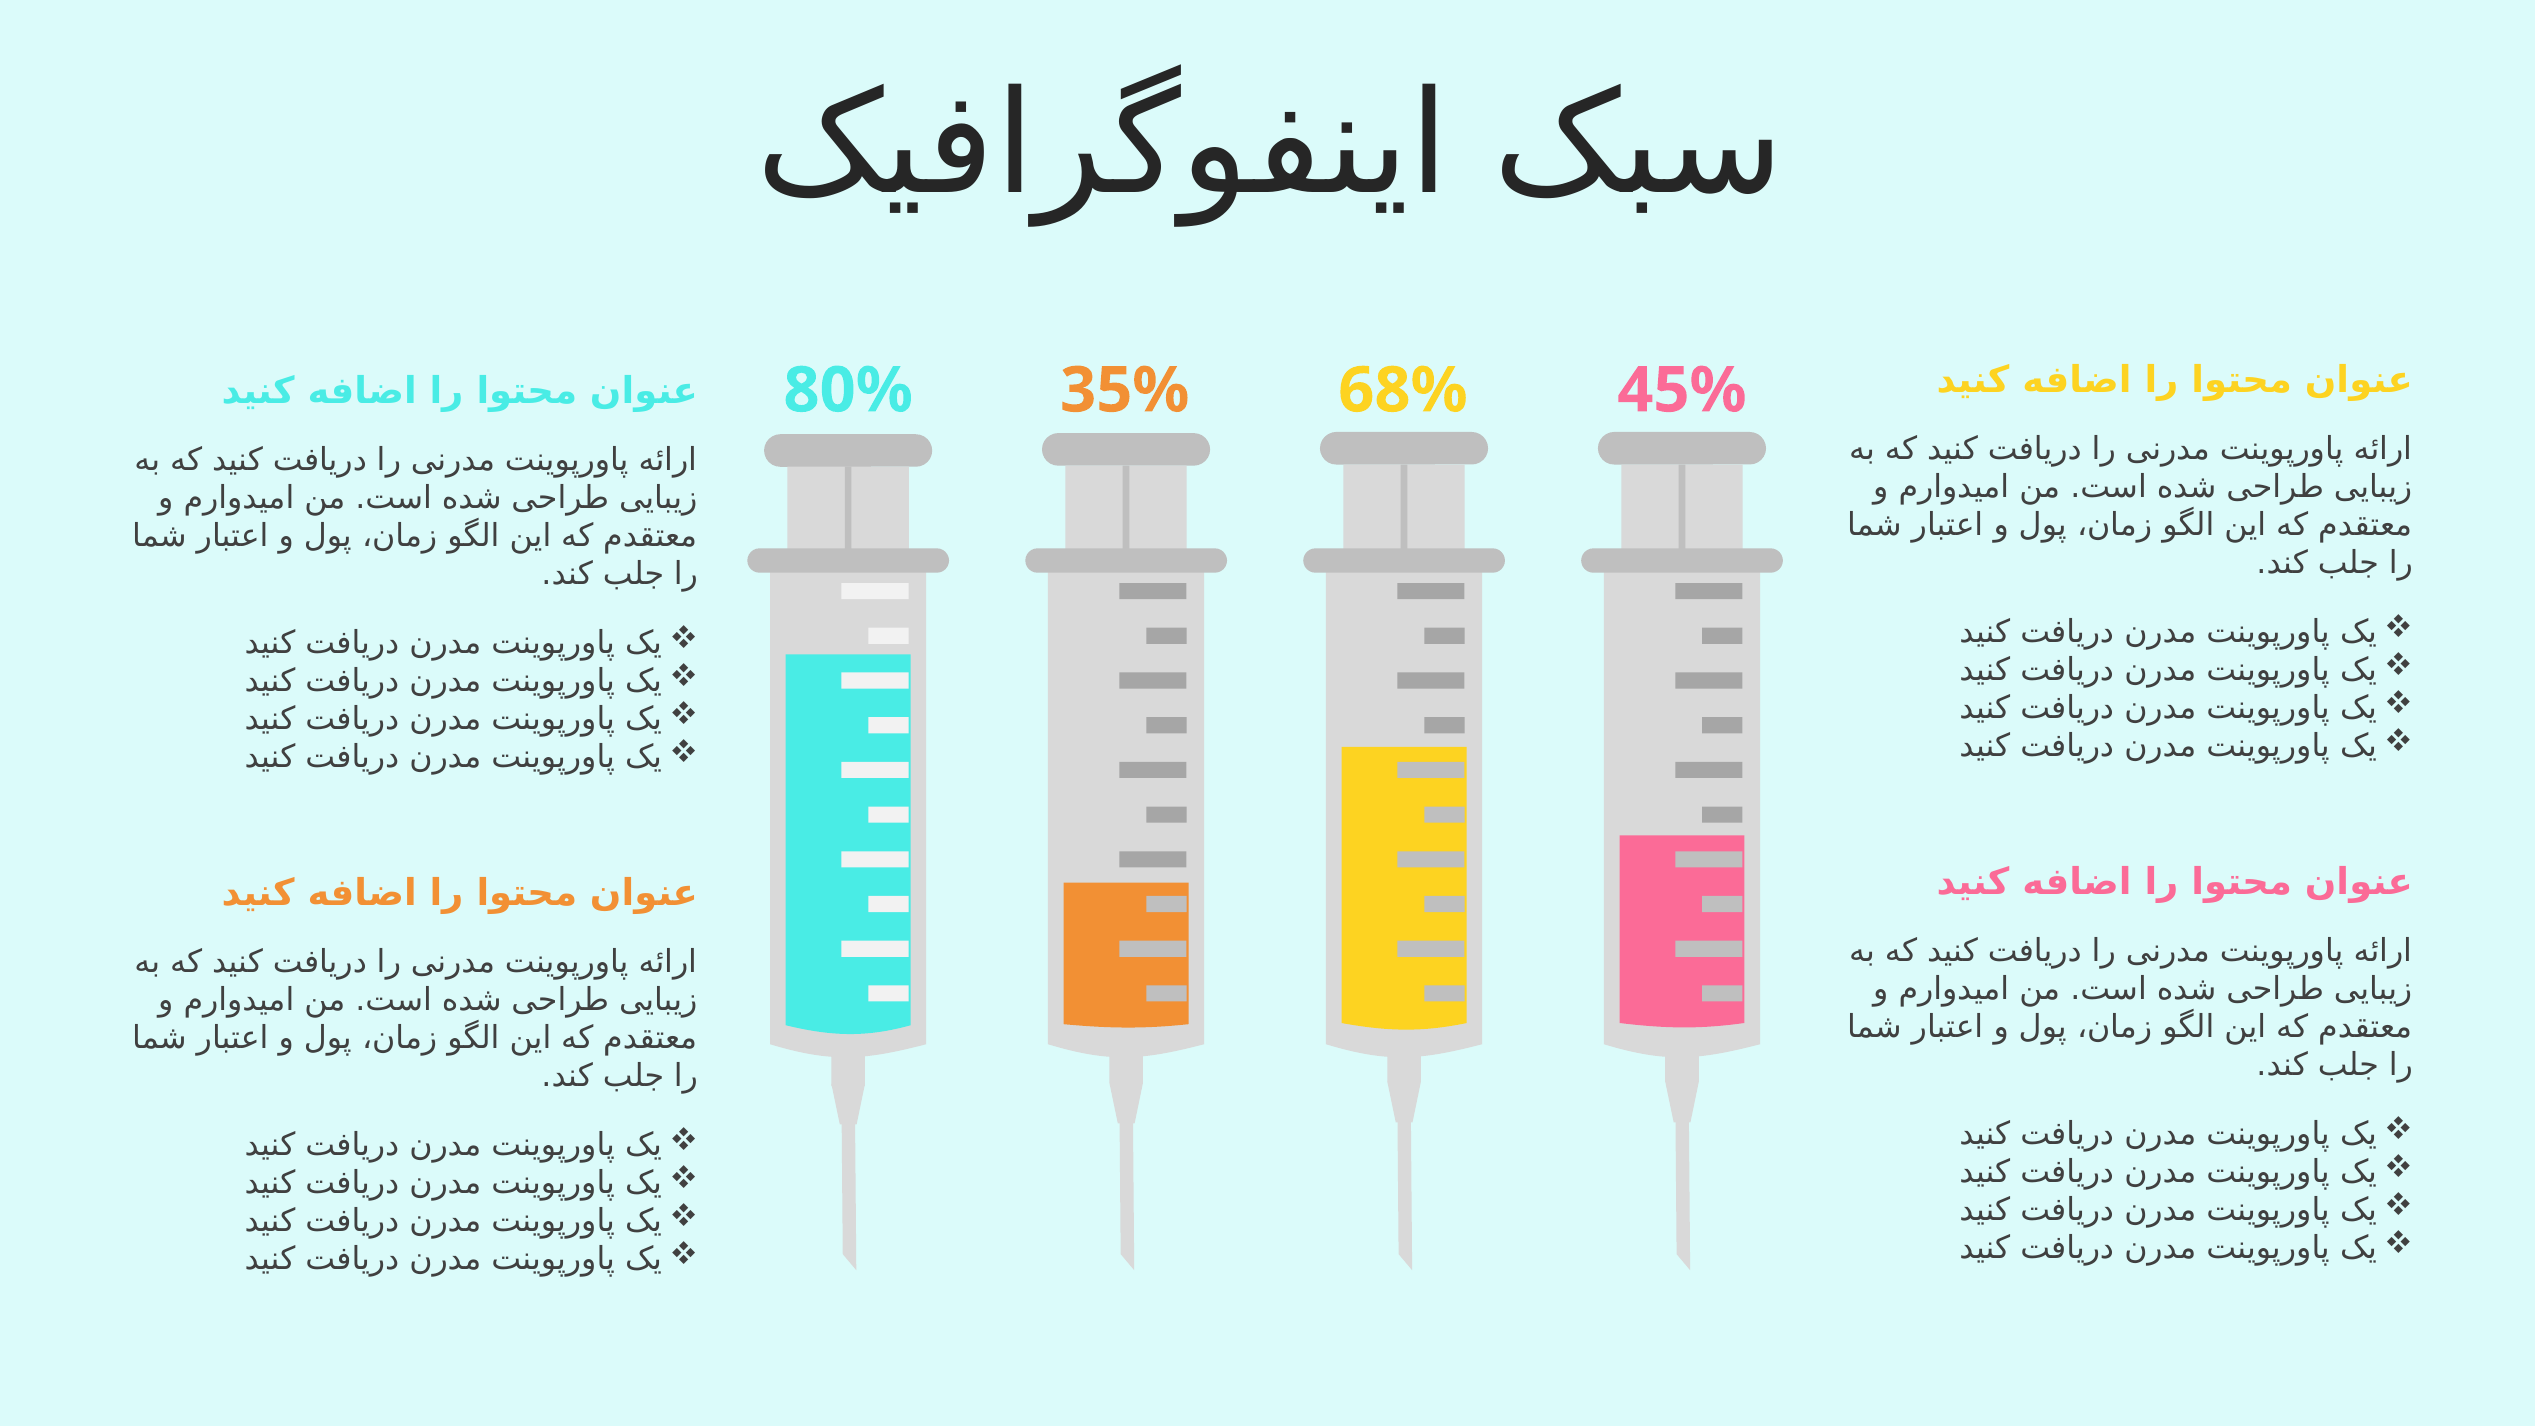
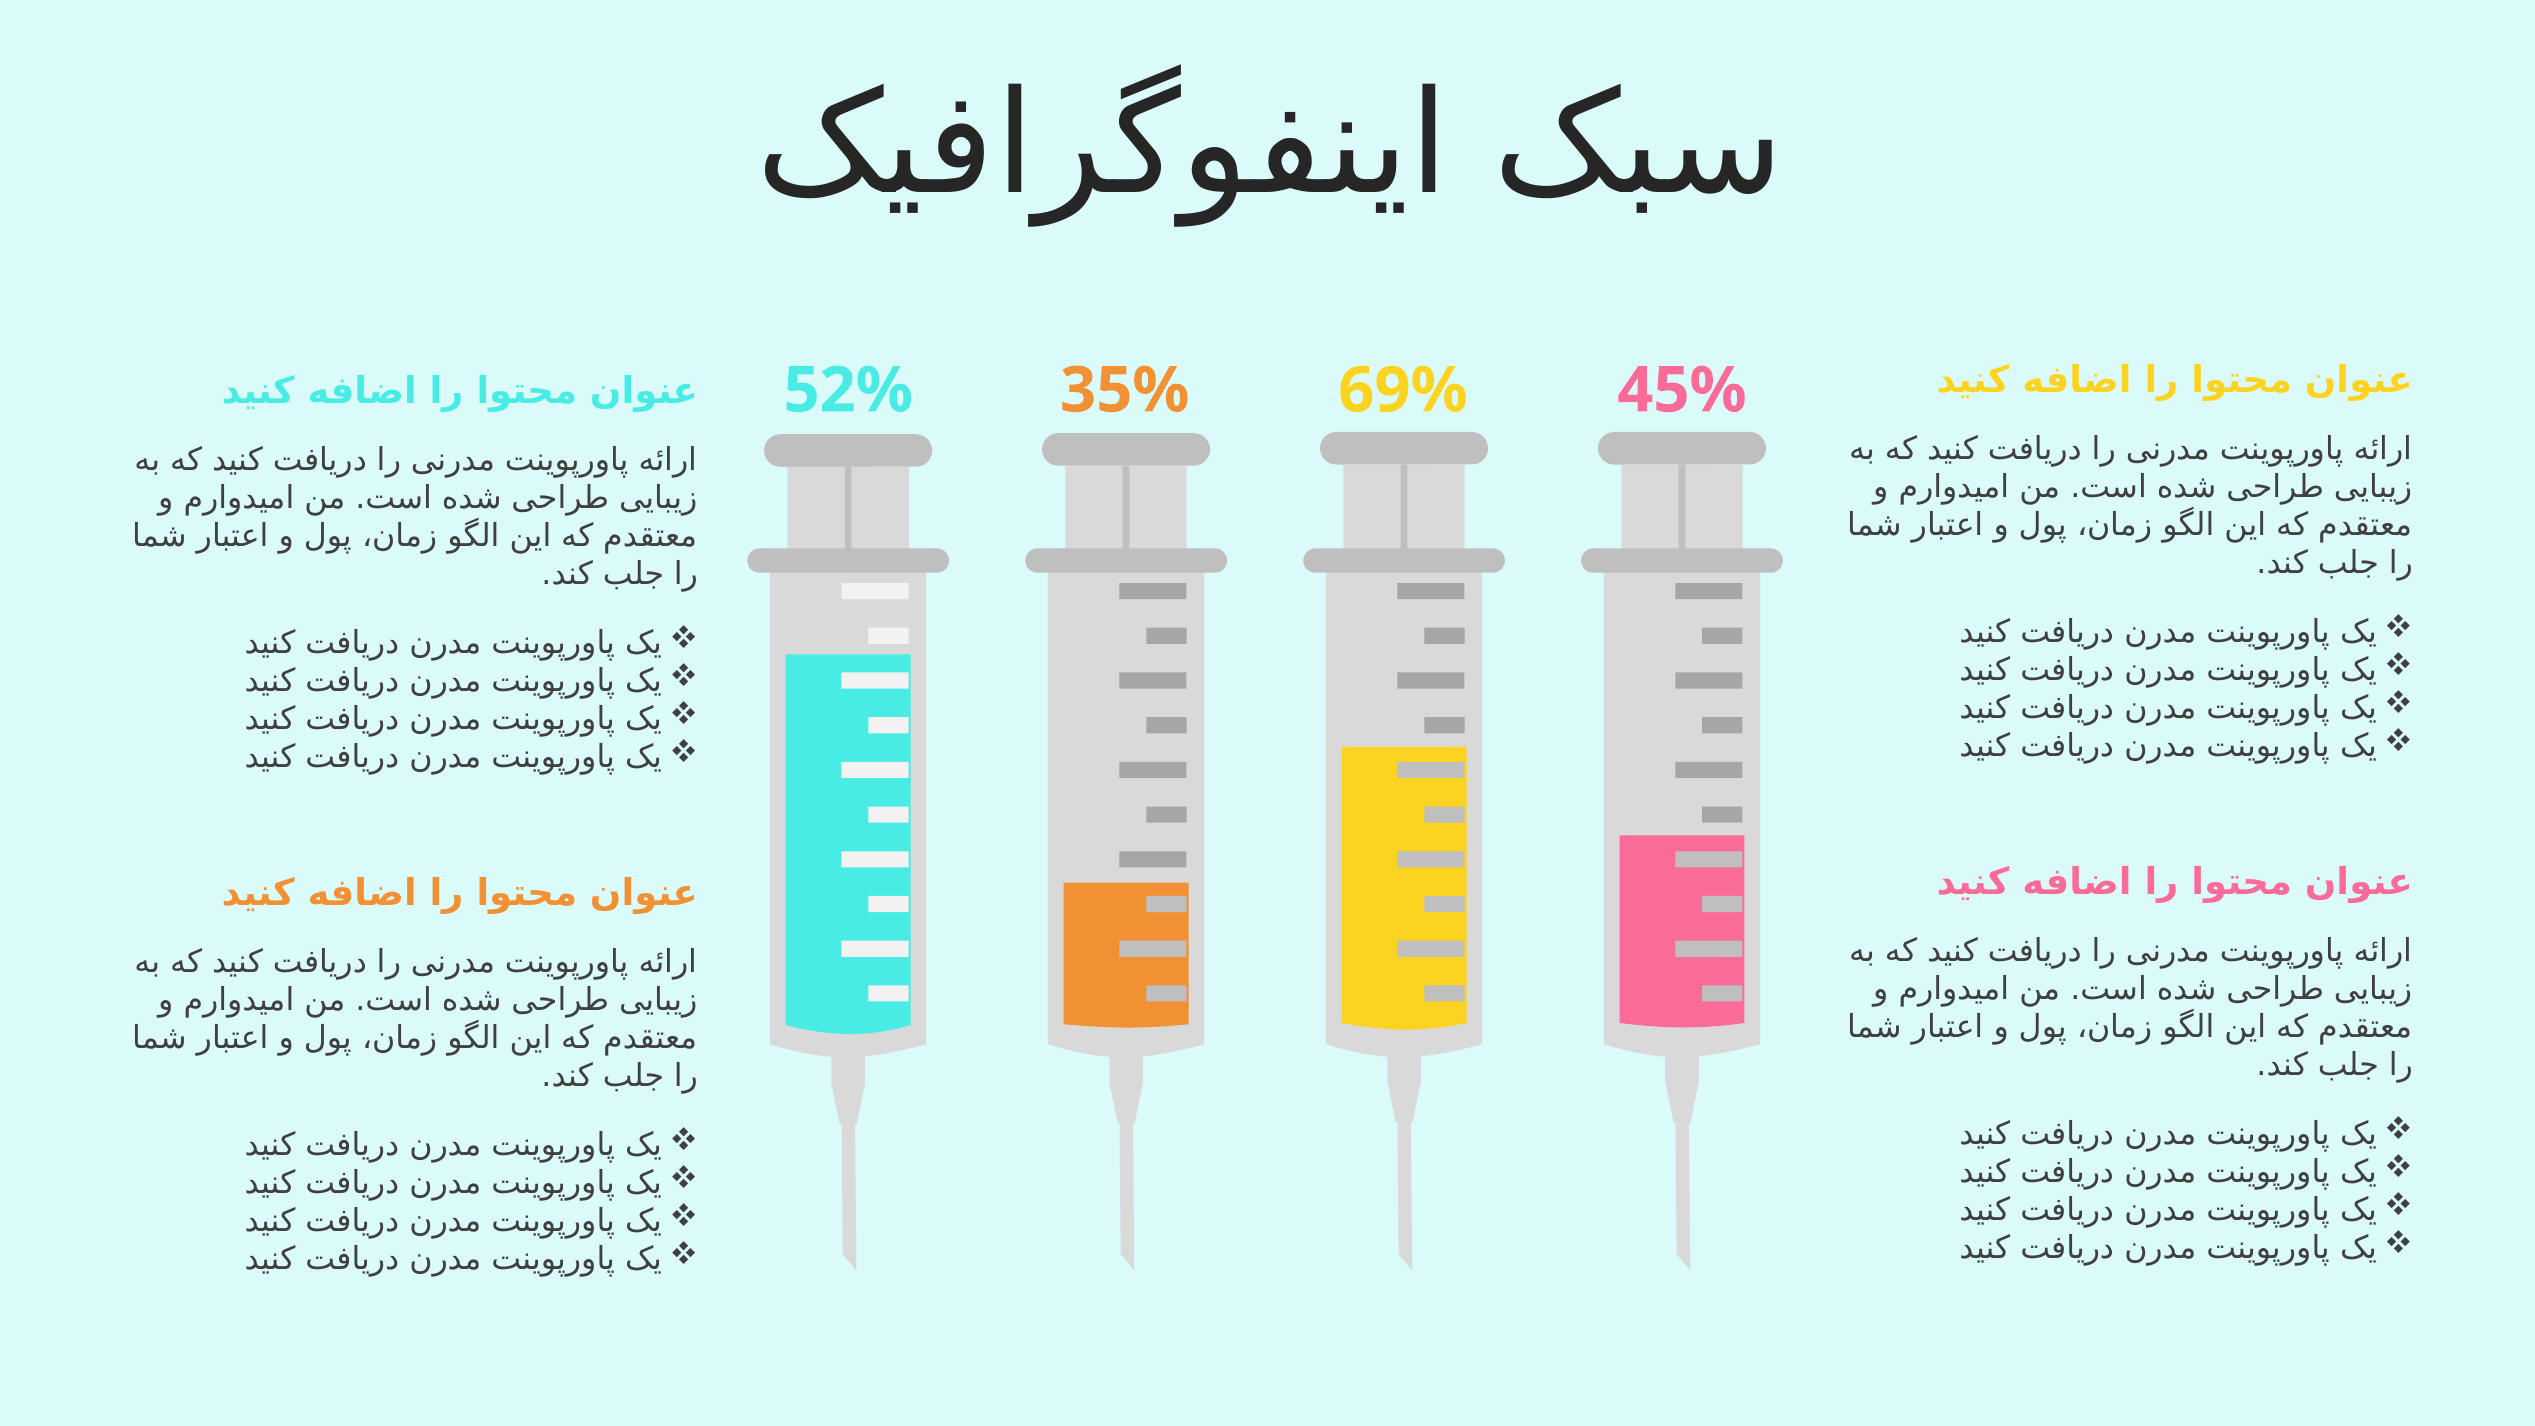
80%: 80% -> 52%
68%: 68% -> 69%
